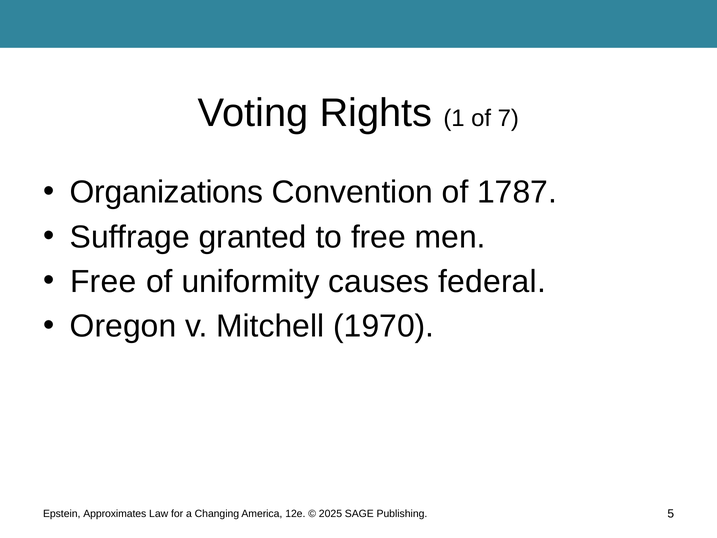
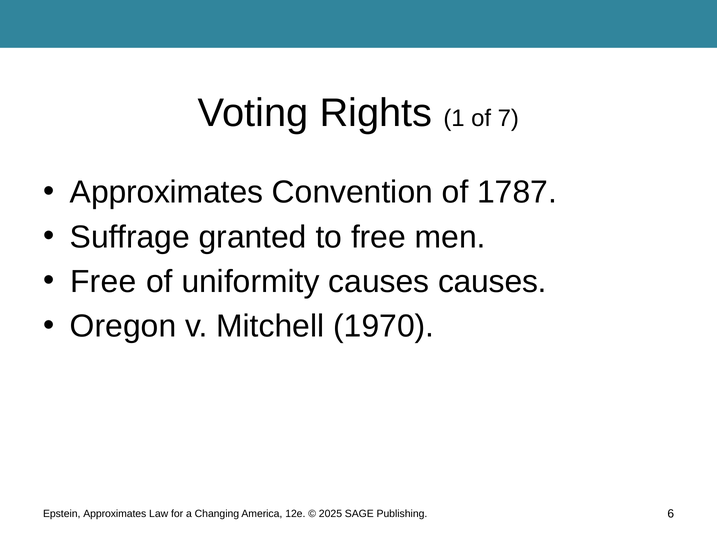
Organizations at (167, 192): Organizations -> Approximates
causes federal: federal -> causes
5: 5 -> 6
